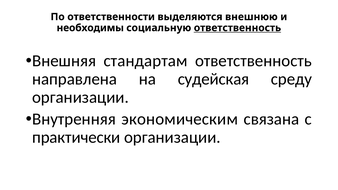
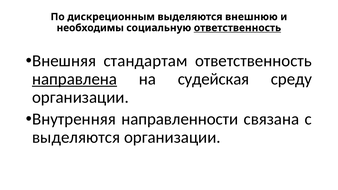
ответственности: ответственности -> дискреционным
направлена underline: none -> present
экономическим: экономическим -> направленности
практически at (76, 137): практически -> выделяются
